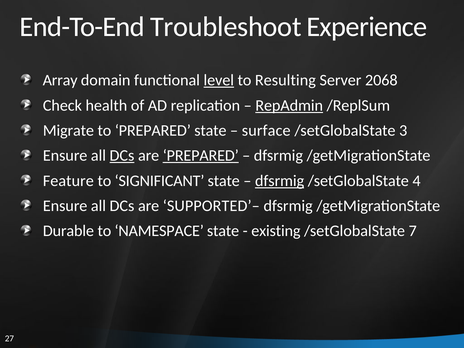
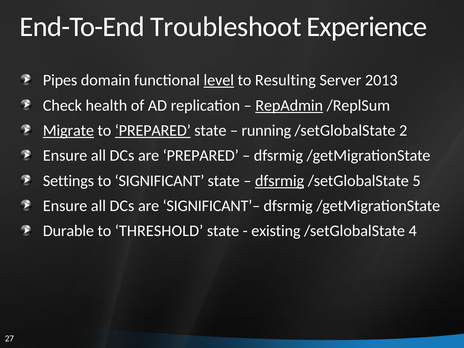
Array: Array -> Pipes
2068: 2068 -> 2013
Migrate underline: none -> present
PREPARED at (153, 131) underline: none -> present
surface: surface -> running
3: 3 -> 2
DCs at (122, 156) underline: present -> none
PREPARED at (201, 156) underline: present -> none
Feature: Feature -> Settings
4: 4 -> 5
SUPPORTED’–: SUPPORTED’– -> SIGNIFICANT’–
NAMESPACE: NAMESPACE -> THRESHOLD
7: 7 -> 4
